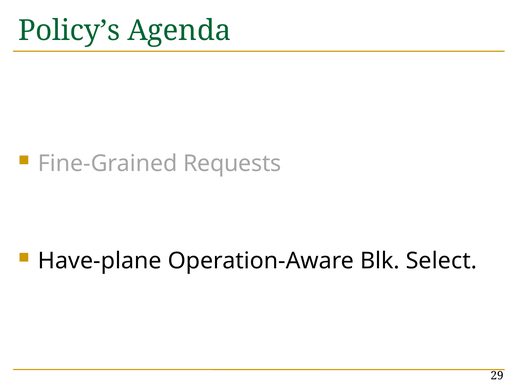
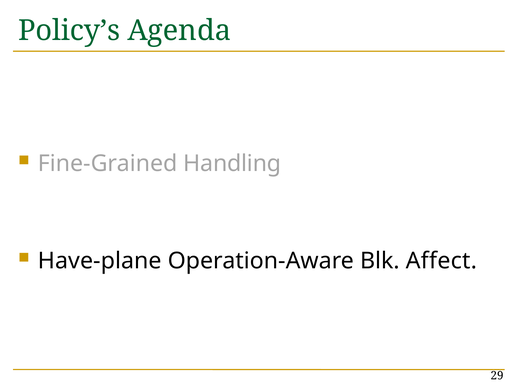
Requests: Requests -> Handling
Select: Select -> Affect
